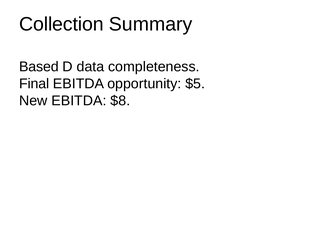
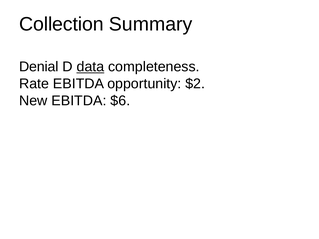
Based: Based -> Denial
data underline: none -> present
Final: Final -> Rate
$5: $5 -> $2
$8: $8 -> $6
